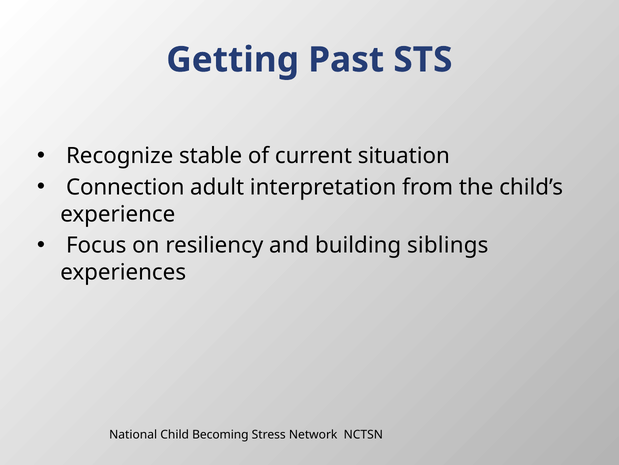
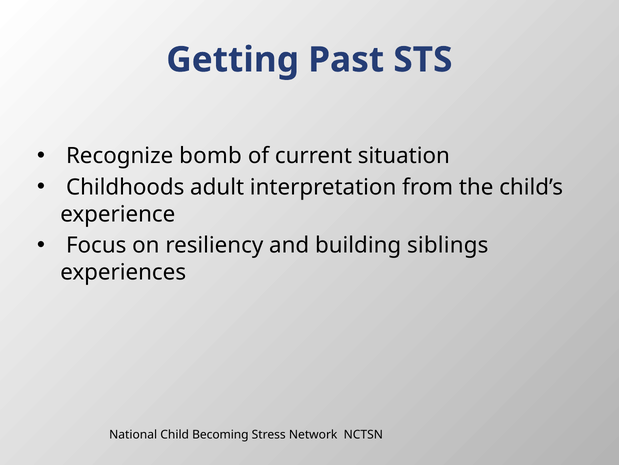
stable: stable -> bomb
Connection: Connection -> Childhoods
